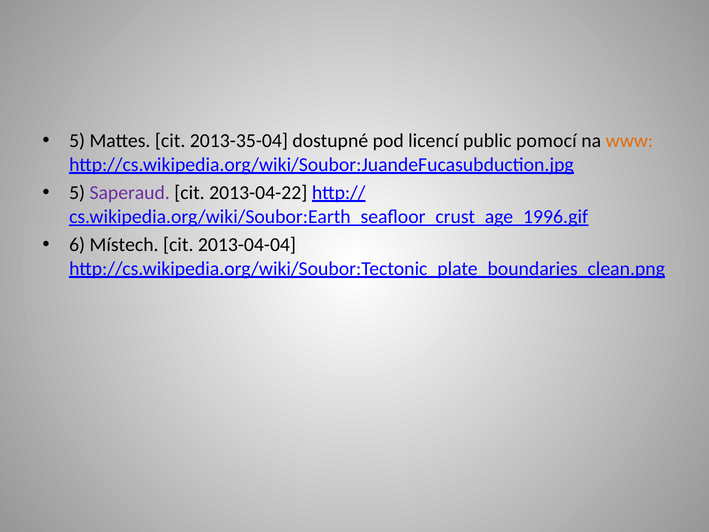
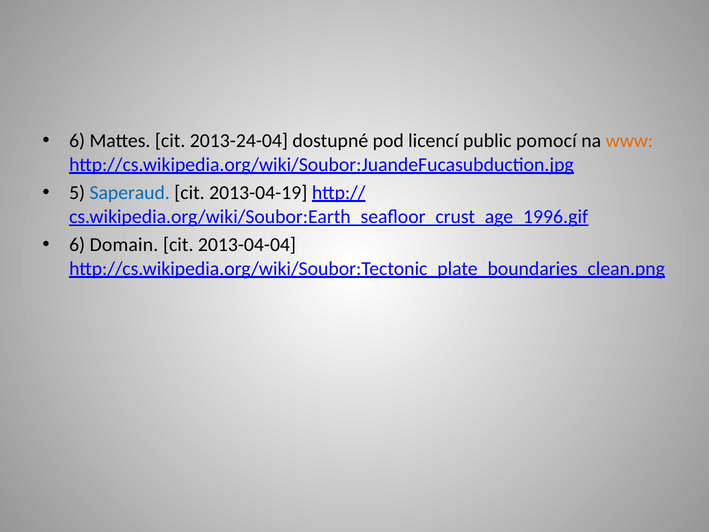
5 at (77, 141): 5 -> 6
2013-35-04: 2013-35-04 -> 2013-24-04
Saperaud colour: purple -> blue
2013-04-22: 2013-04-22 -> 2013-04-19
Místech: Místech -> Domain
